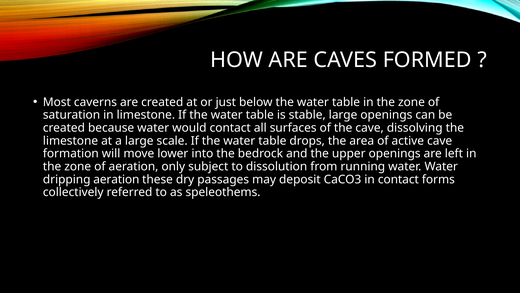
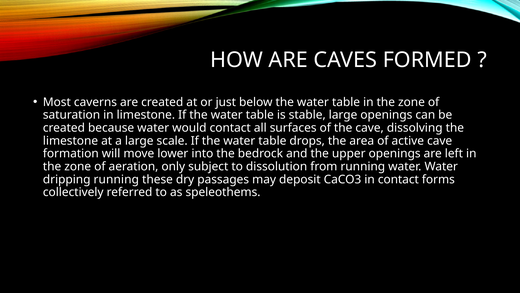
dripping aeration: aeration -> running
